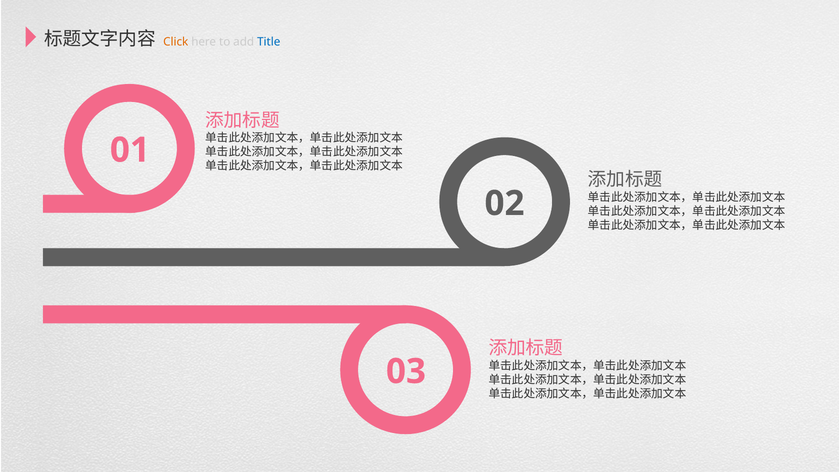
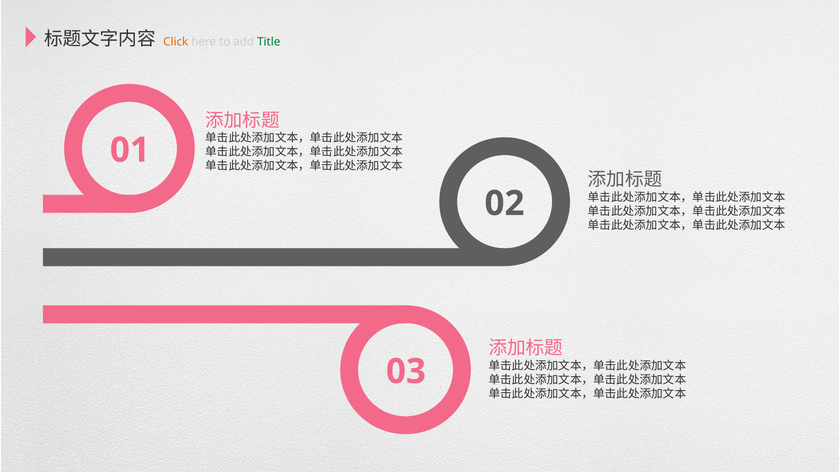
Title colour: blue -> green
